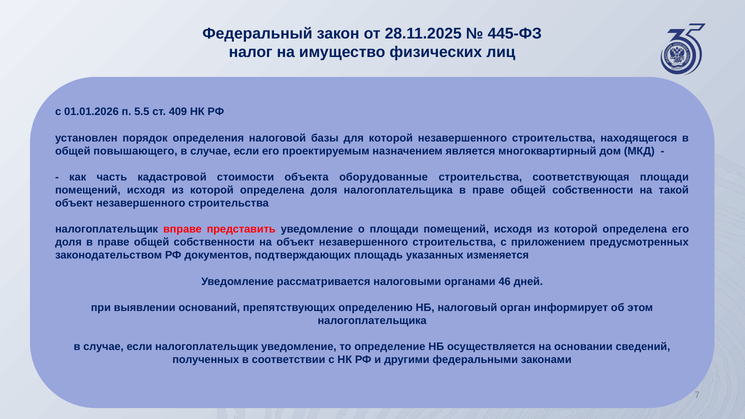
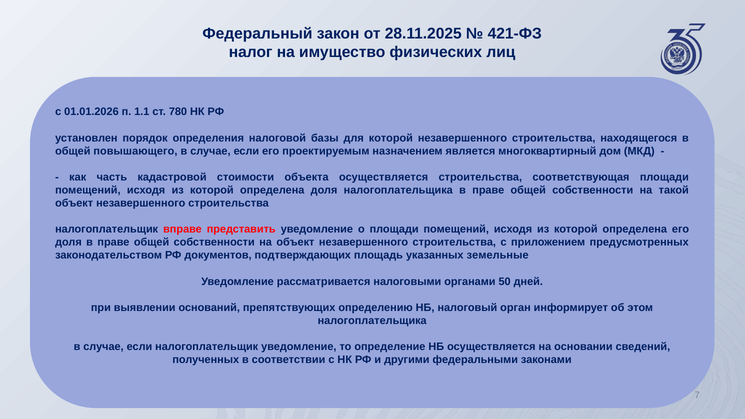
445-ФЗ: 445-ФЗ -> 421-ФЗ
5.5: 5.5 -> 1.1
409: 409 -> 780
объекта оборудованные: оборудованные -> осуществляется
изменяется: изменяется -> земельные
46: 46 -> 50
